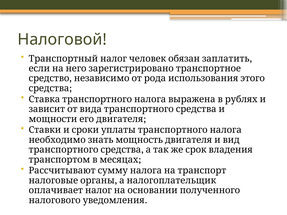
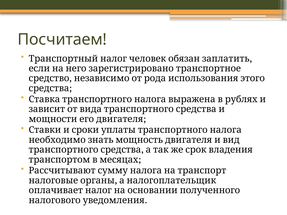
Налоговой: Налоговой -> Посчитаем
